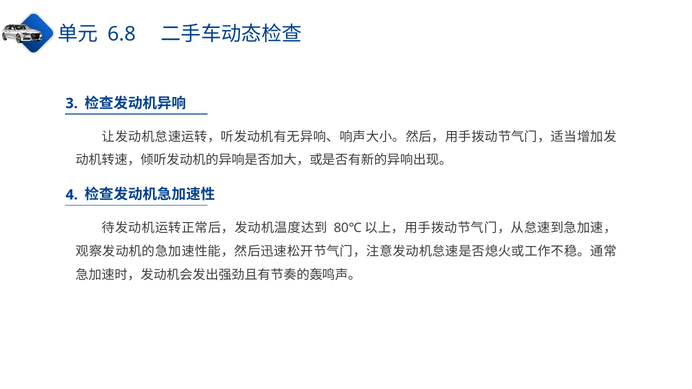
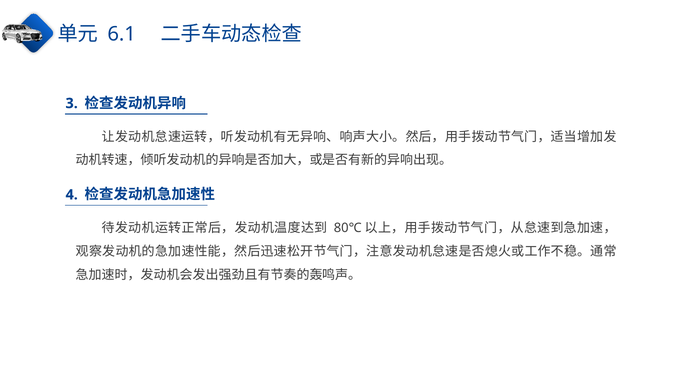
6.8: 6.8 -> 6.1
